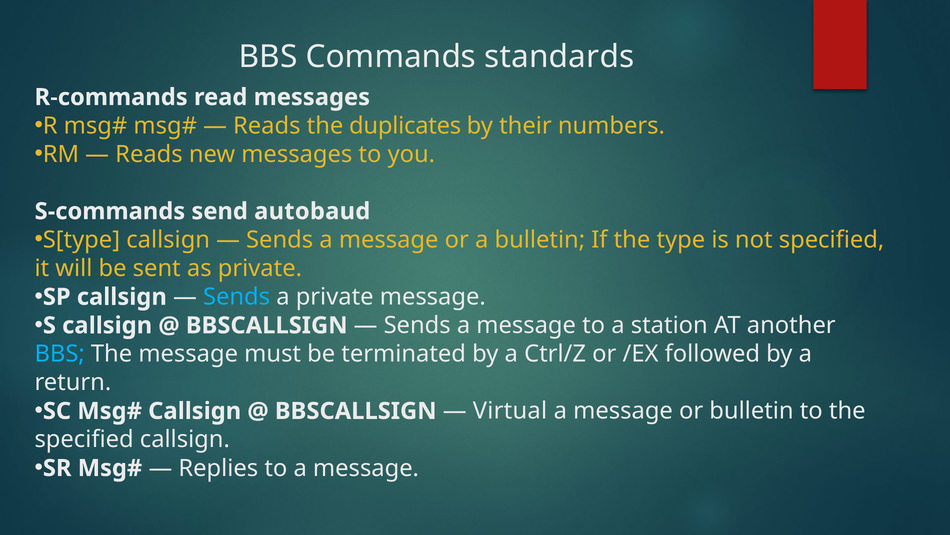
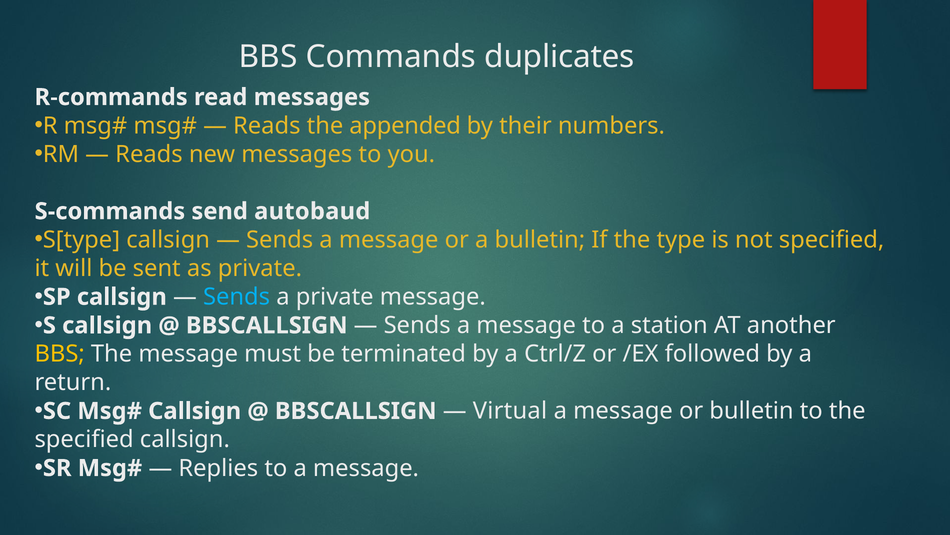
standards: standards -> duplicates
duplicates: duplicates -> appended
BBS at (60, 354) colour: light blue -> yellow
